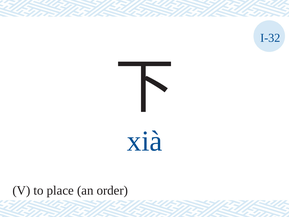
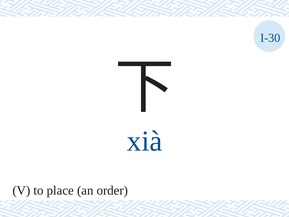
I-32: I-32 -> I-30
